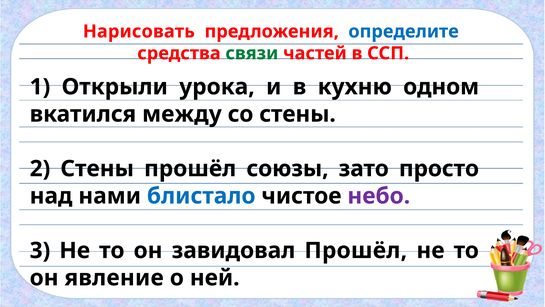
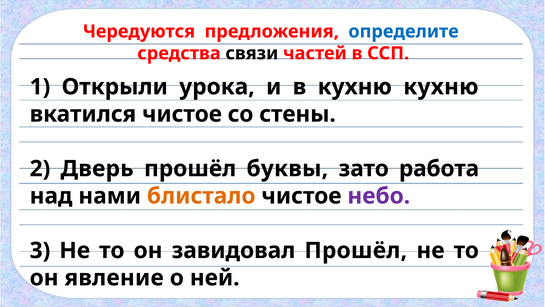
Нарисовать: Нарисовать -> Чередуются
связи colour: green -> black
кухню одном: одном -> кухню
вкатился между: между -> чистое
2 Стены: Стены -> Дверь
союзы: союзы -> буквы
просто: просто -> работа
блистало colour: blue -> orange
